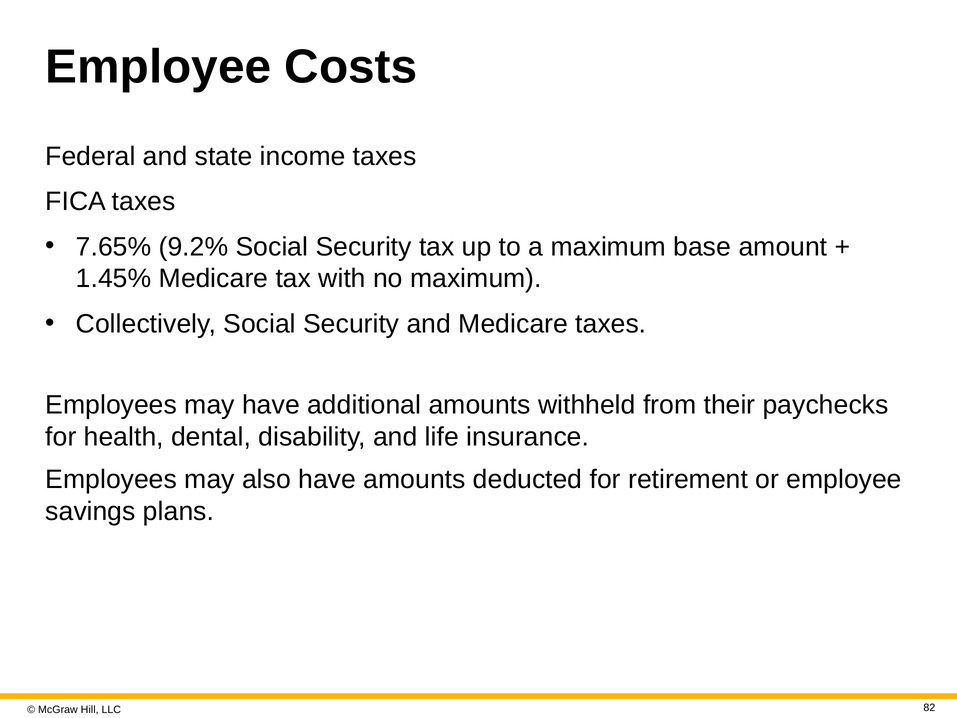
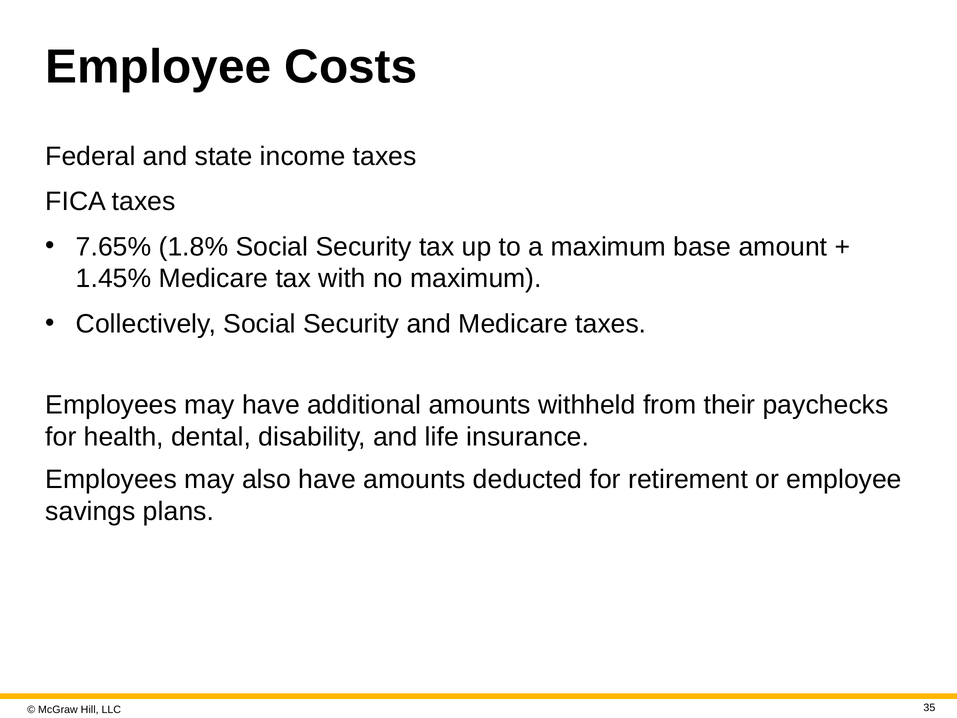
9.2%: 9.2% -> 1.8%
82: 82 -> 35
